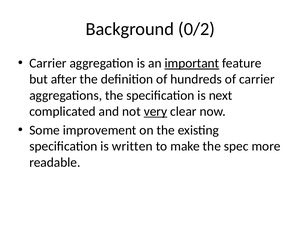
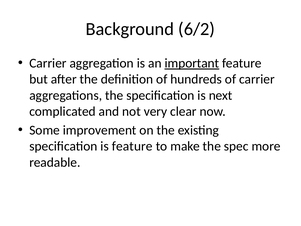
0/2: 0/2 -> 6/2
very underline: present -> none
is written: written -> feature
